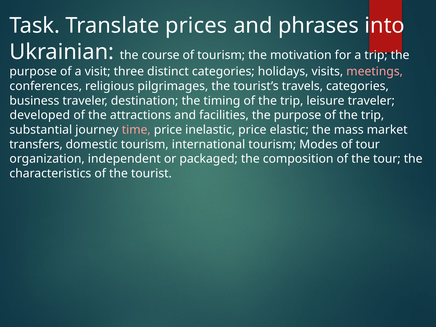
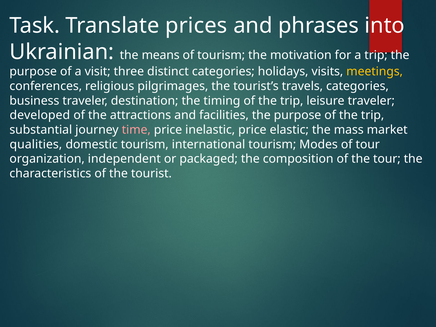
course: course -> means
meetings colour: pink -> yellow
transfers: transfers -> qualities
